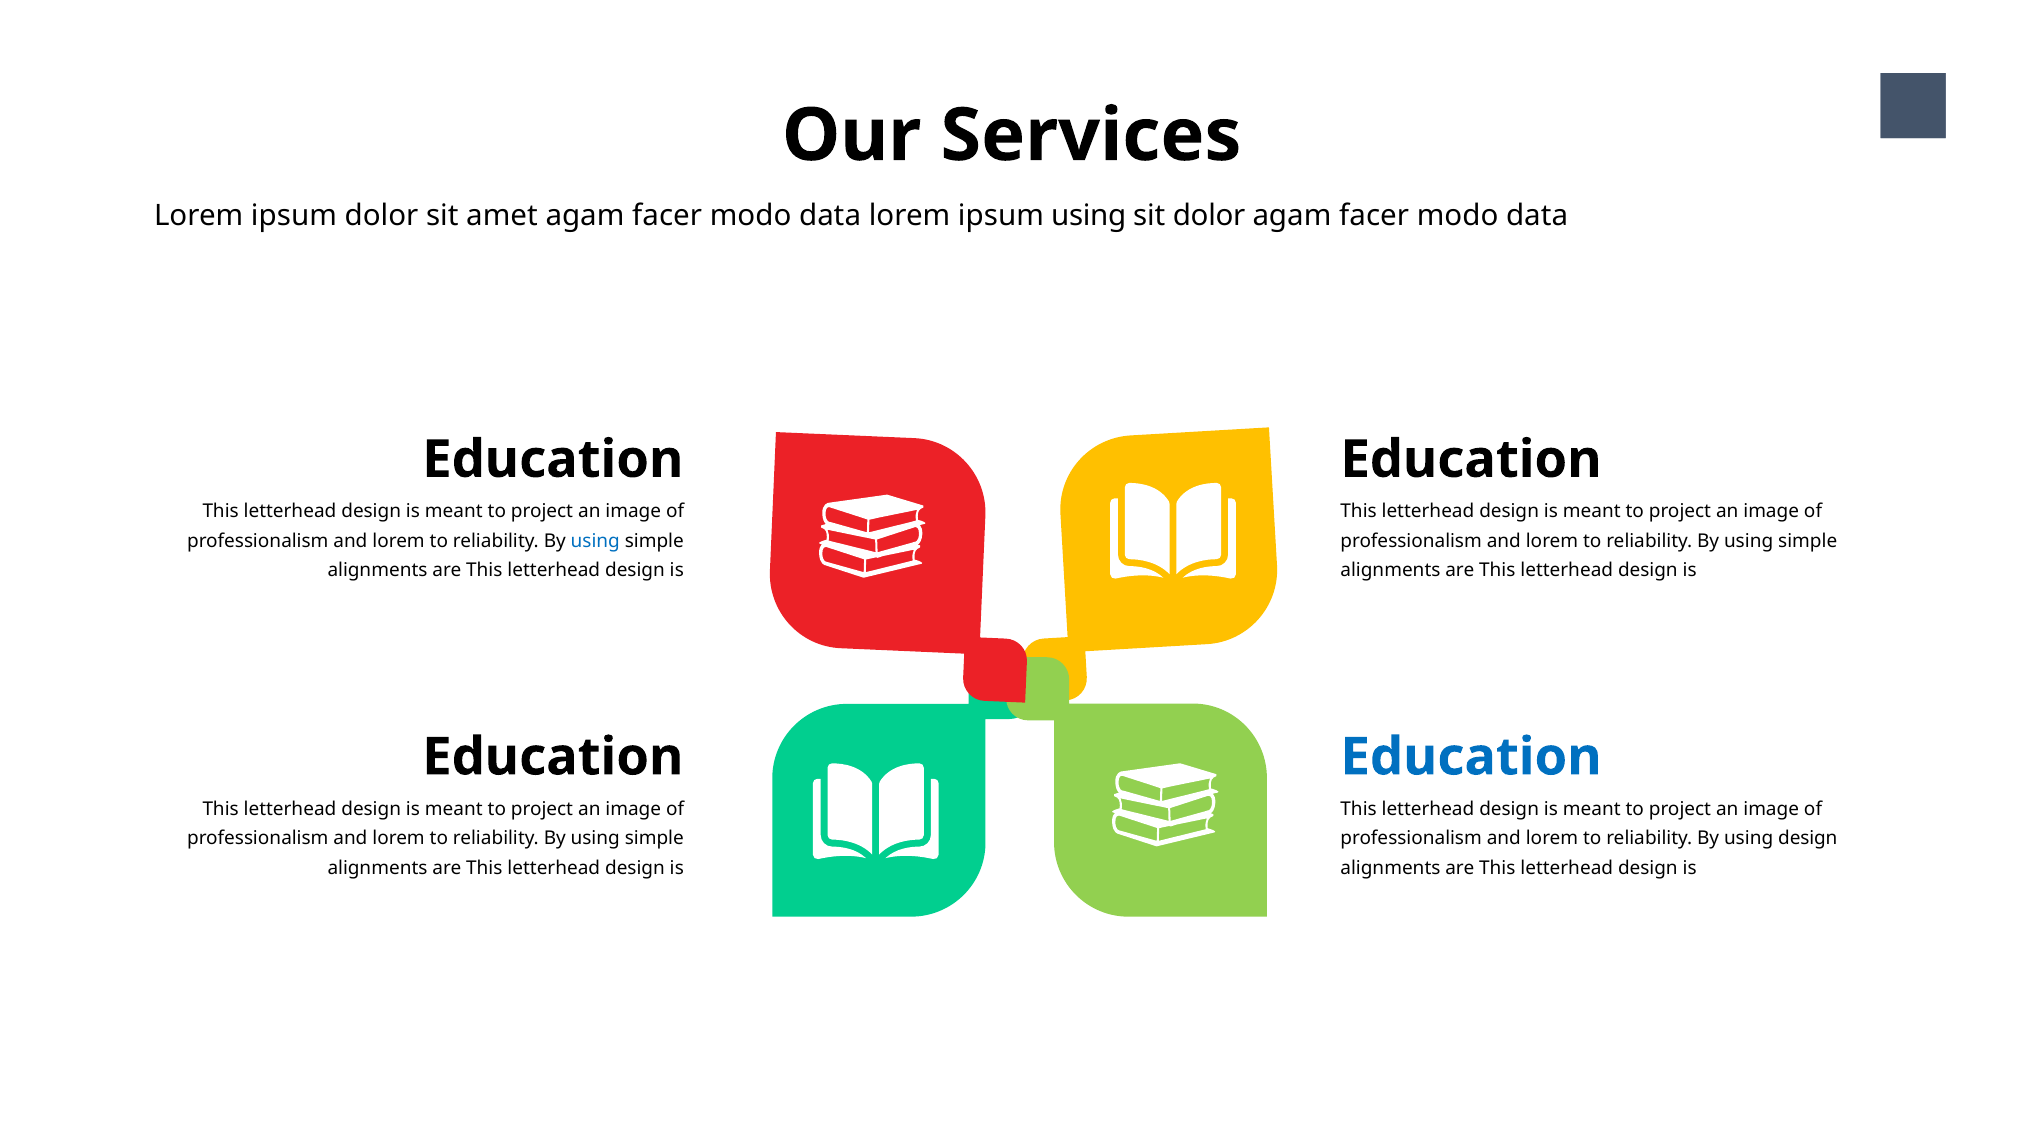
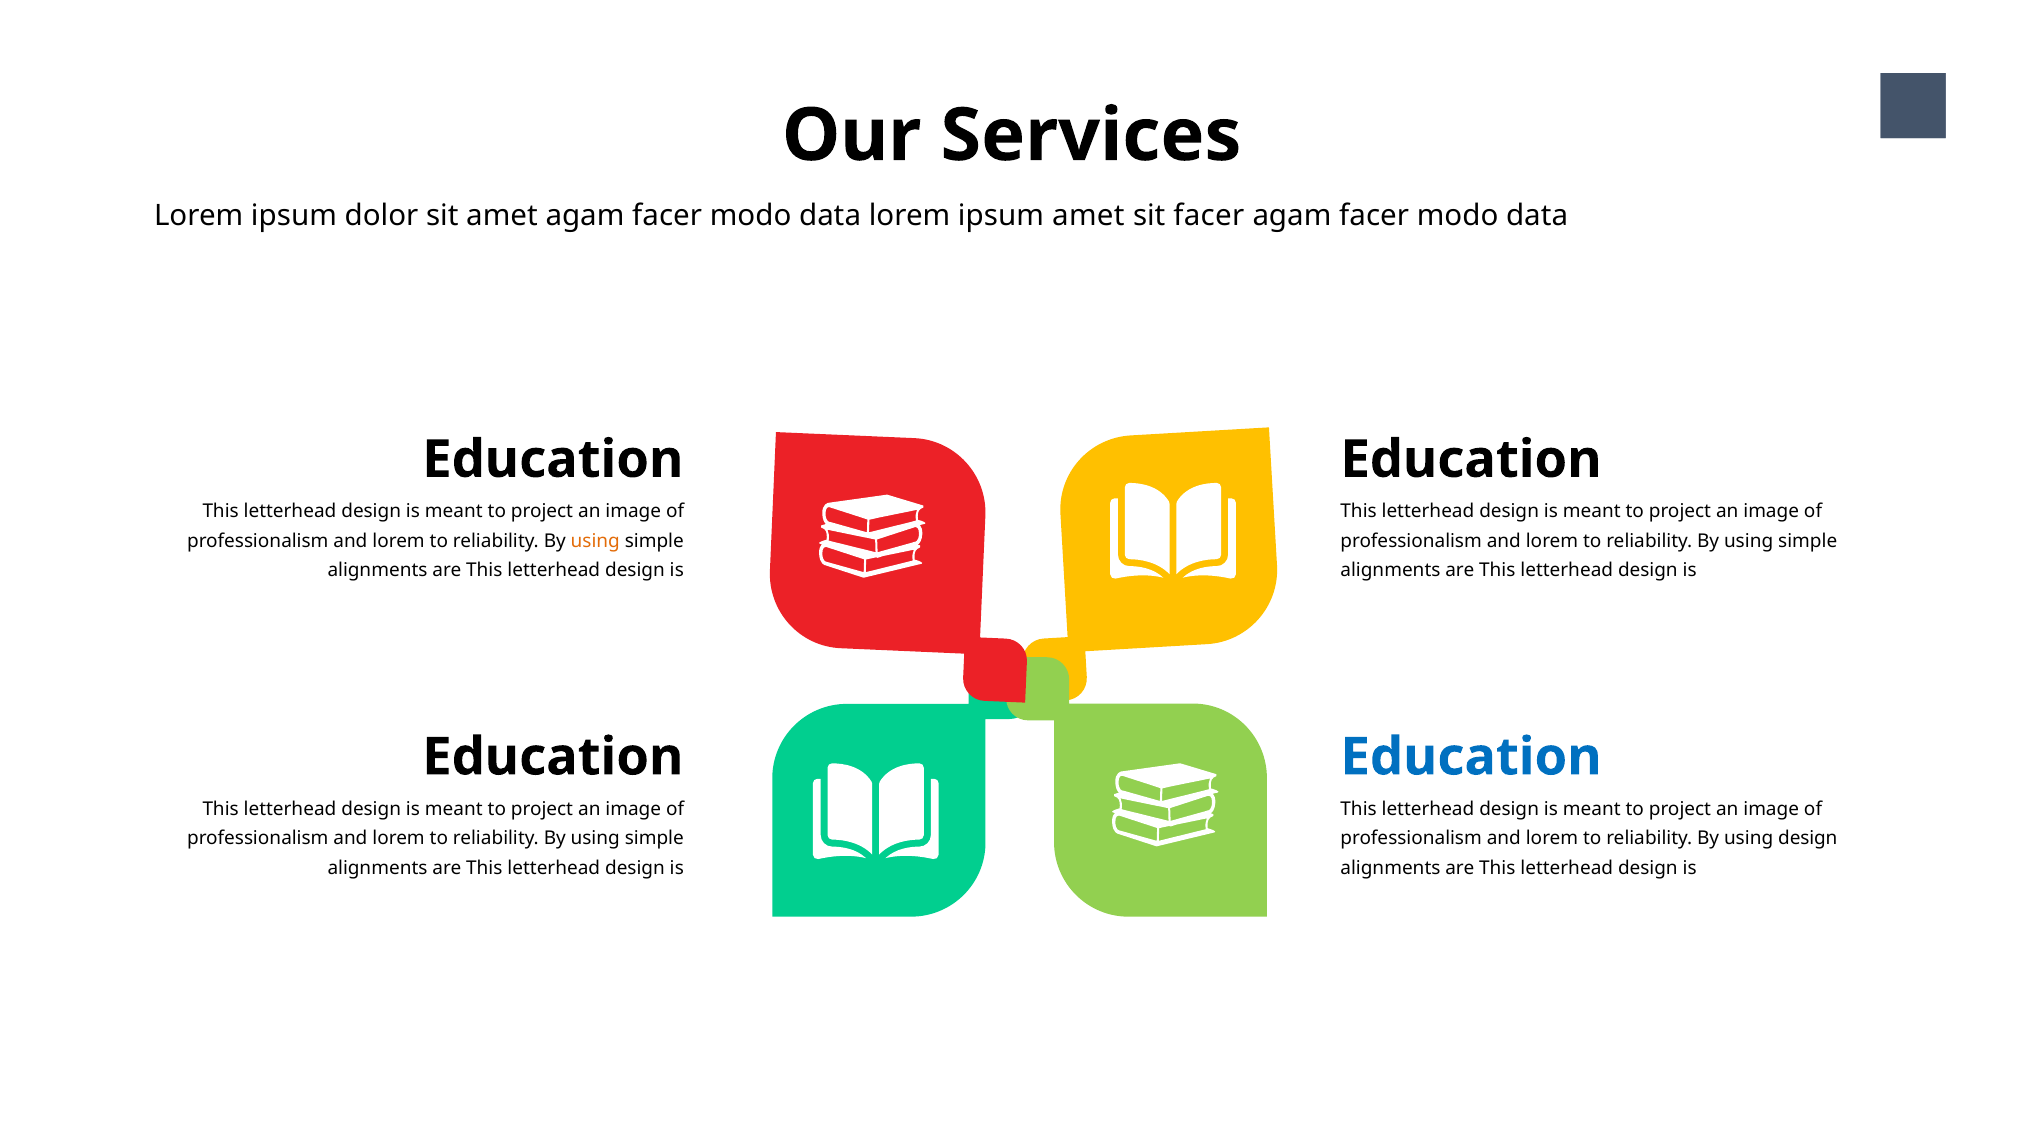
ipsum using: using -> amet
sit dolor: dolor -> facer
using at (595, 541) colour: blue -> orange
